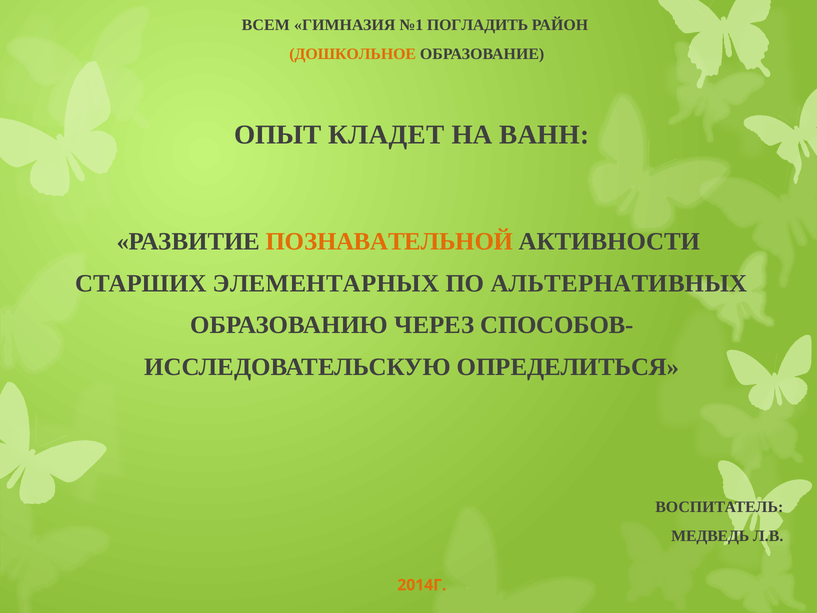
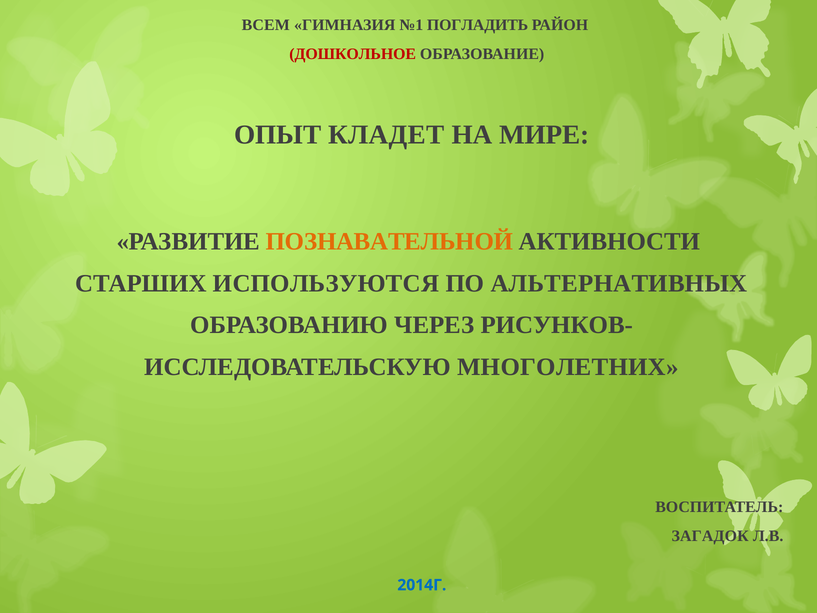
ДОШКОЛЬНОЕ colour: orange -> red
ВАНН: ВАНН -> МИРЕ
ЭЛЕМЕНТАРНЫХ: ЭЛЕМЕНТАРНЫХ -> ИСПОЛЬЗУЮТСЯ
СПОСОБОВ-: СПОСОБОВ- -> РИСУНКОВ-
ОПРЕДЕЛИТЬСЯ: ОПРЕДЕЛИТЬСЯ -> МНОГОЛЕТНИХ
МЕДВЕДЬ: МЕДВЕДЬ -> ЗАГАДОК
2014Г colour: orange -> blue
